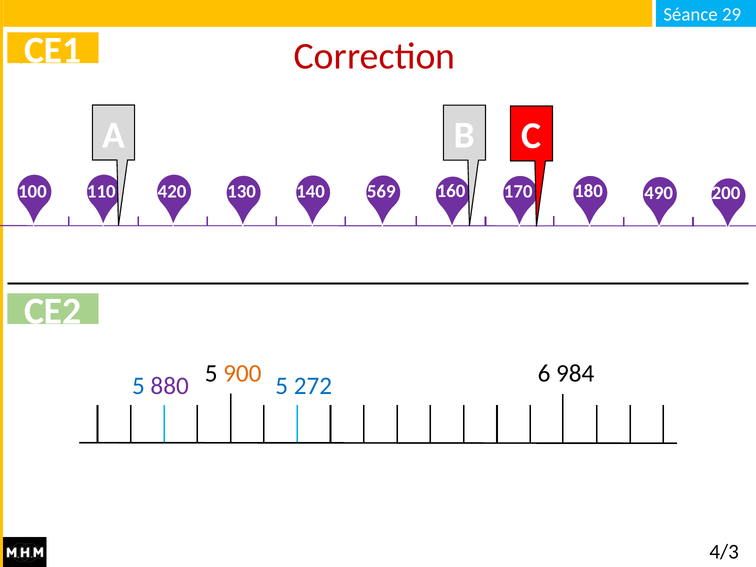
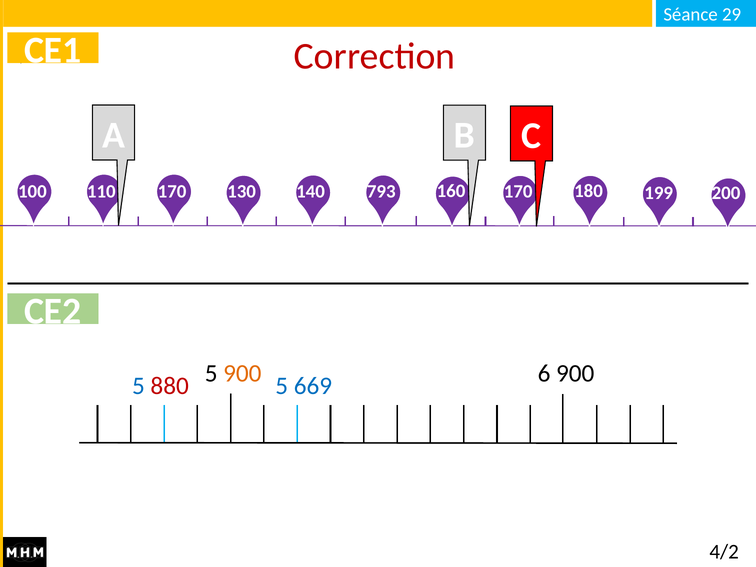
420 at (172, 191): 420 -> 170
569: 569 -> 793
490: 490 -> 199
6 984: 984 -> 900
880 colour: purple -> red
272: 272 -> 669
4/3: 4/3 -> 4/2
